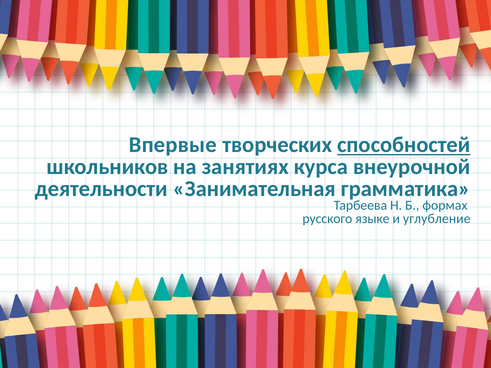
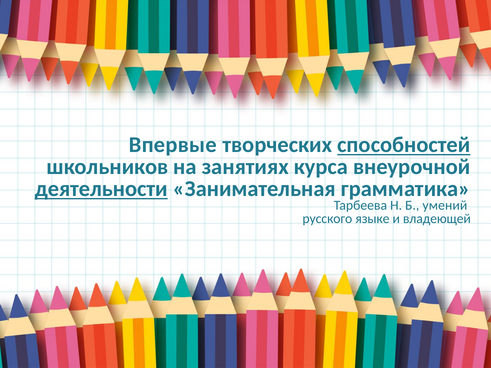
деятельности underline: none -> present
формах: формах -> умений
углубление: углубление -> владеющей
